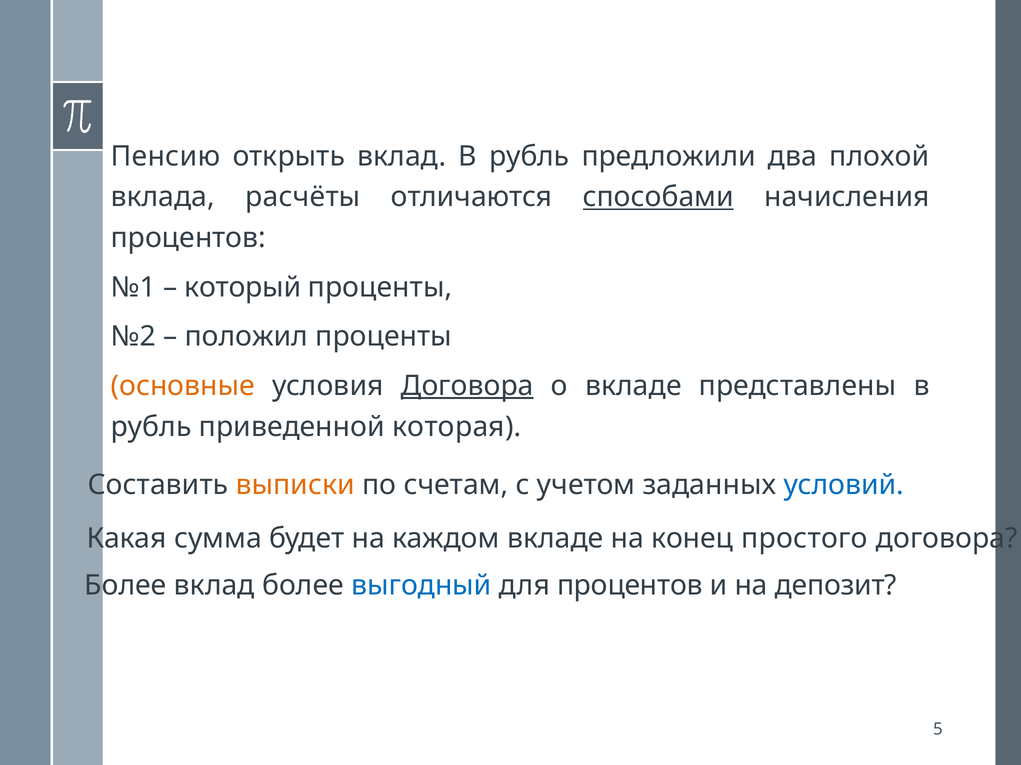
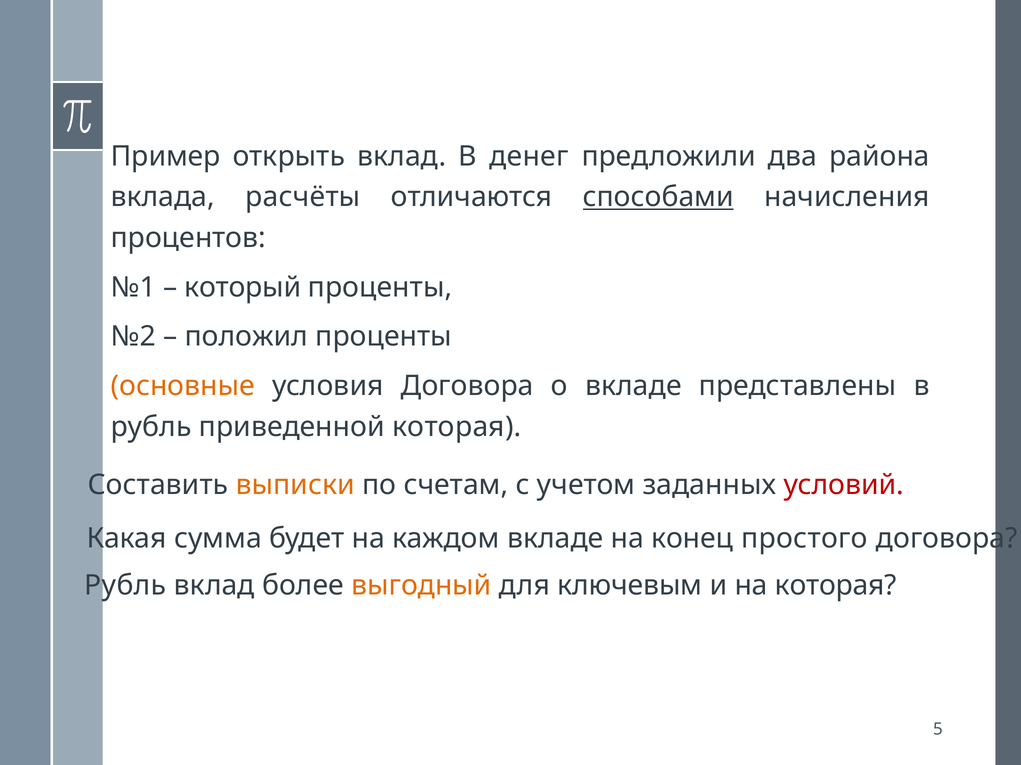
Пенсию: Пенсию -> Пример
вклад В рубль: рубль -> денег
плохой: плохой -> района
Договора at (467, 386) underline: present -> none
условий colour: blue -> red
Более at (125, 586): Более -> Рубль
выгодный colour: blue -> orange
для процентов: процентов -> ключевым
на депозит: депозит -> которая
